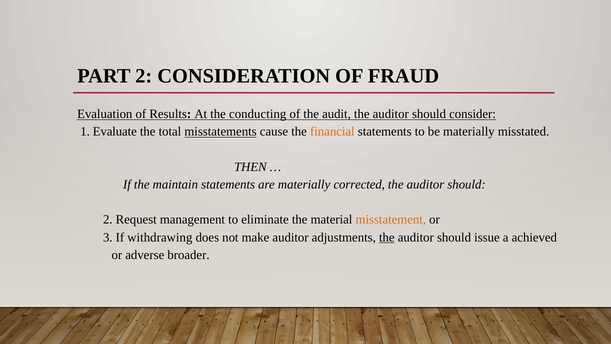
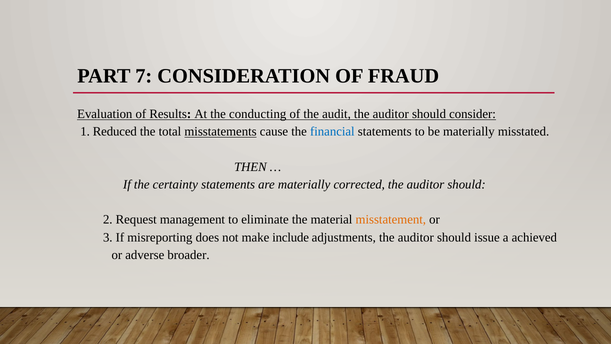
PART 2: 2 -> 7
Evaluate: Evaluate -> Reduced
financial colour: orange -> blue
maintain: maintain -> certainty
withdrawing: withdrawing -> misreporting
make auditor: auditor -> include
the at (387, 237) underline: present -> none
